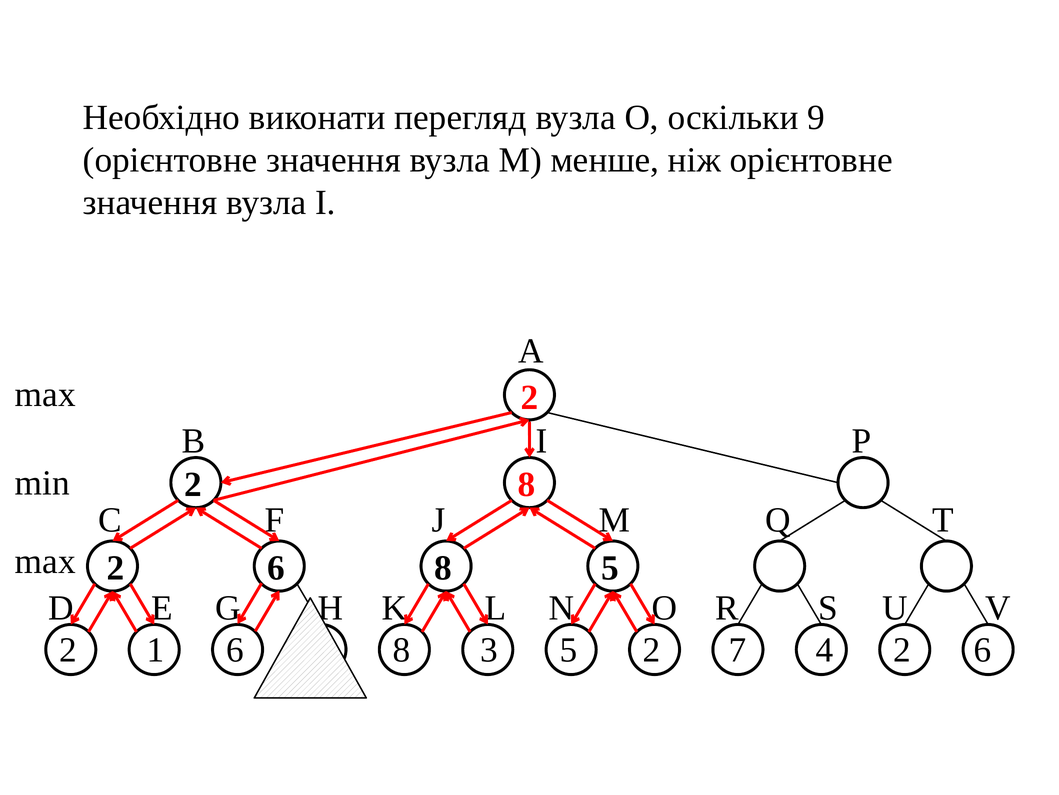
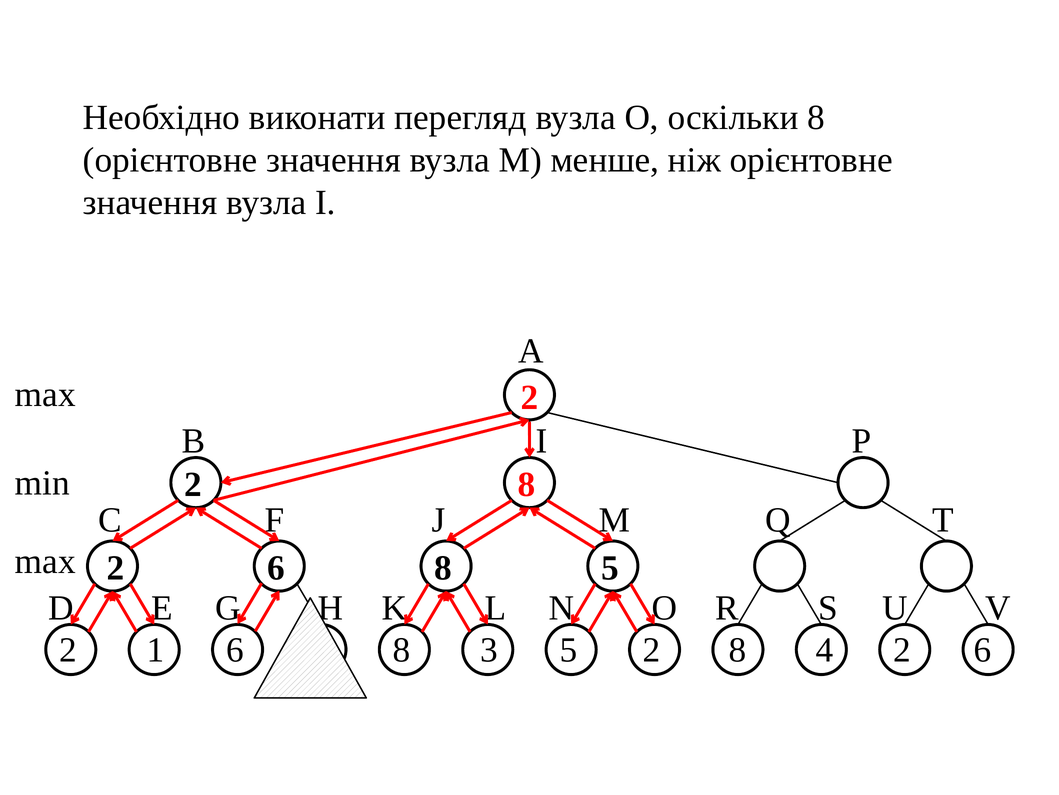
оскільки 9: 9 -> 8
7 at (737, 649): 7 -> 8
